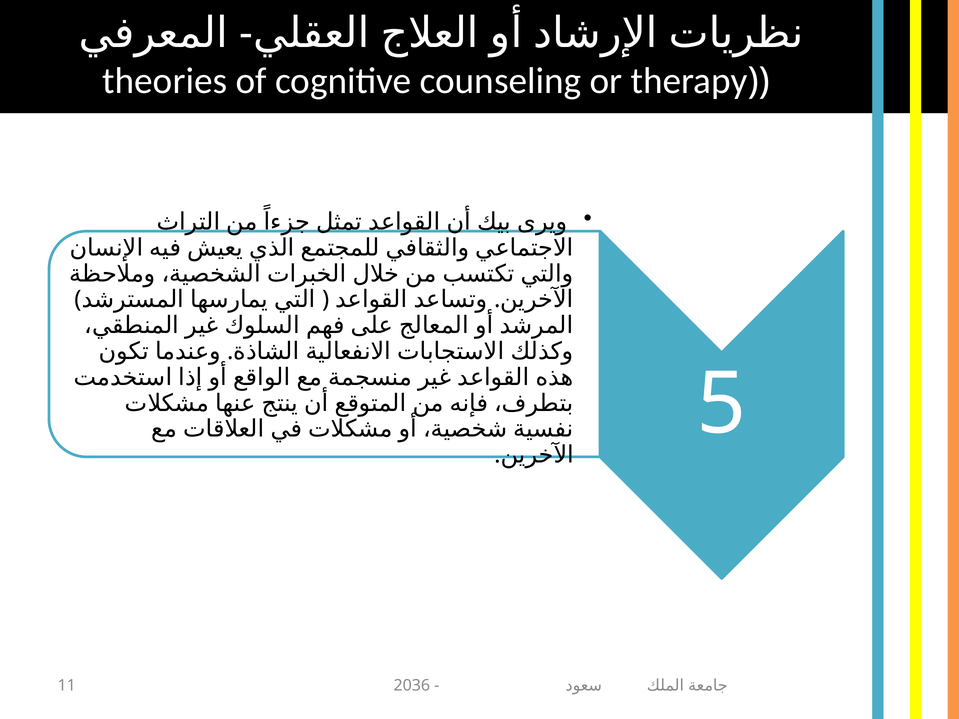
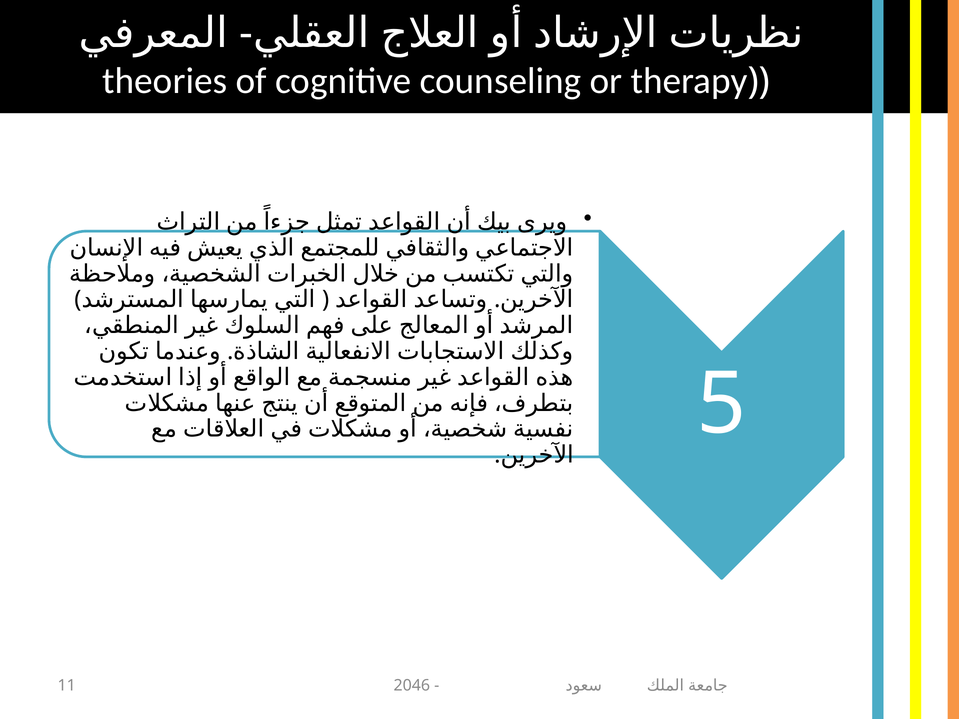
2036: 2036 -> 2046
